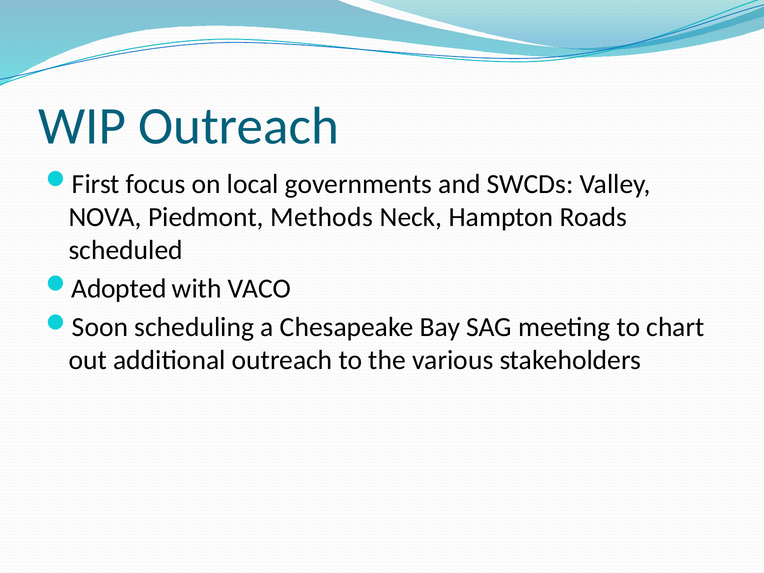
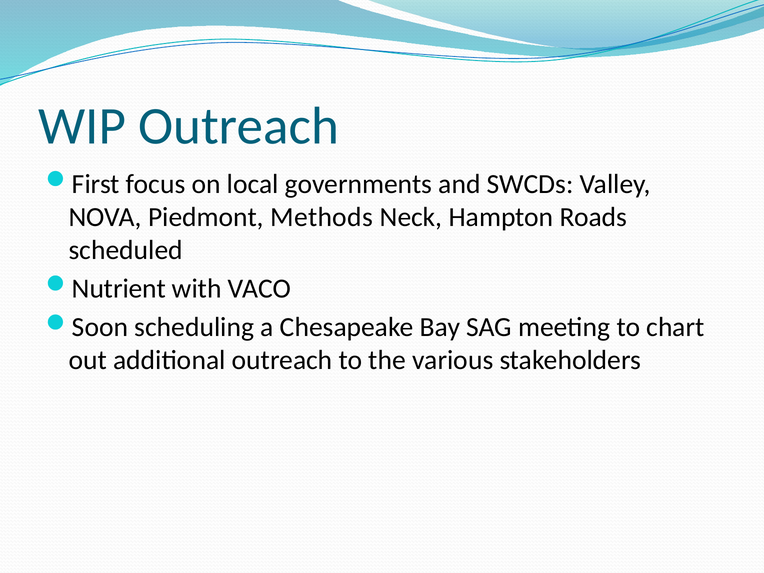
Adopted: Adopted -> Nutrient
